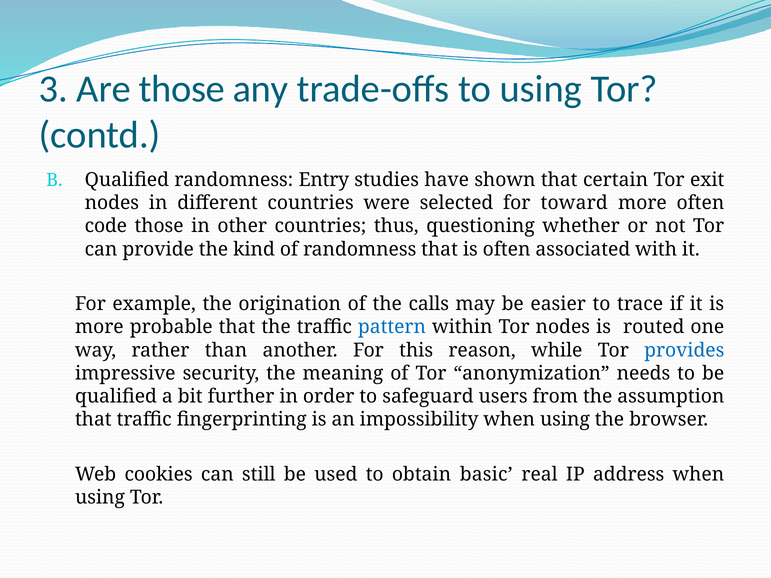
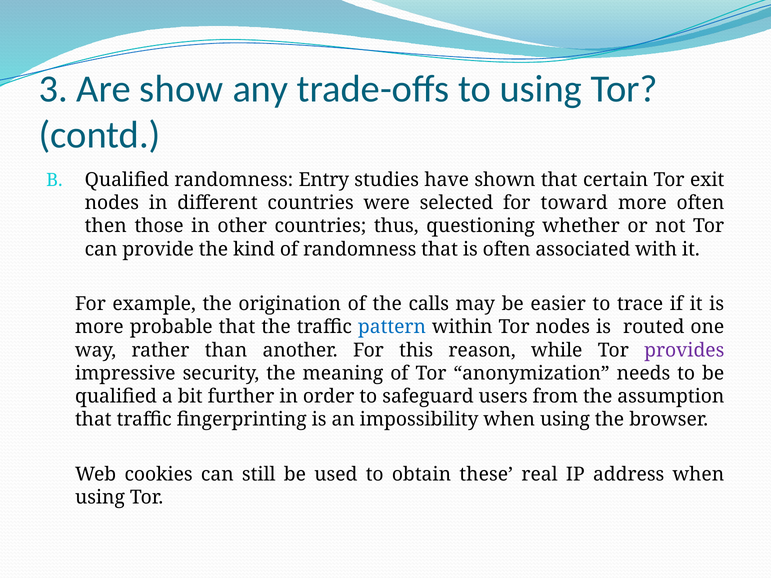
Are those: those -> show
code: code -> then
provides colour: blue -> purple
basic: basic -> these
